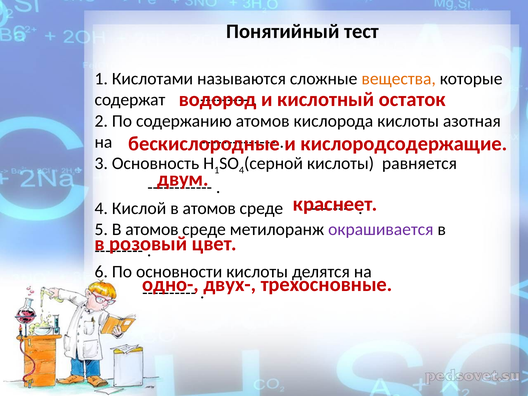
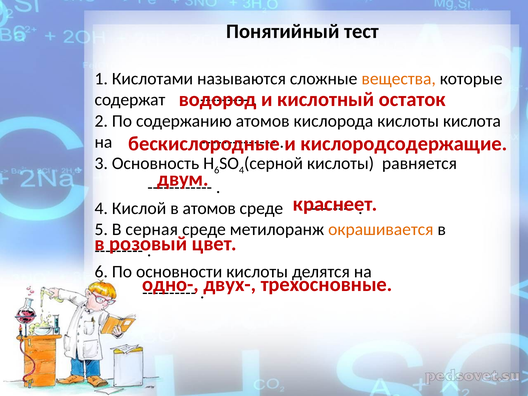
азотная: азотная -> кислота
1 at (217, 170): 1 -> 6
5 В атомов: атомов -> серная
окрашивается colour: purple -> orange
